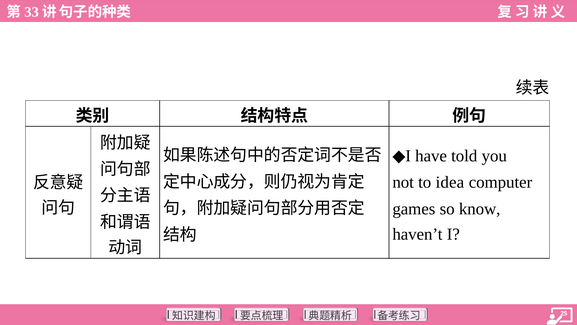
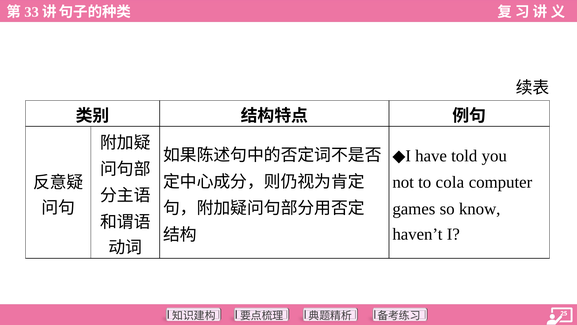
idea: idea -> cola
